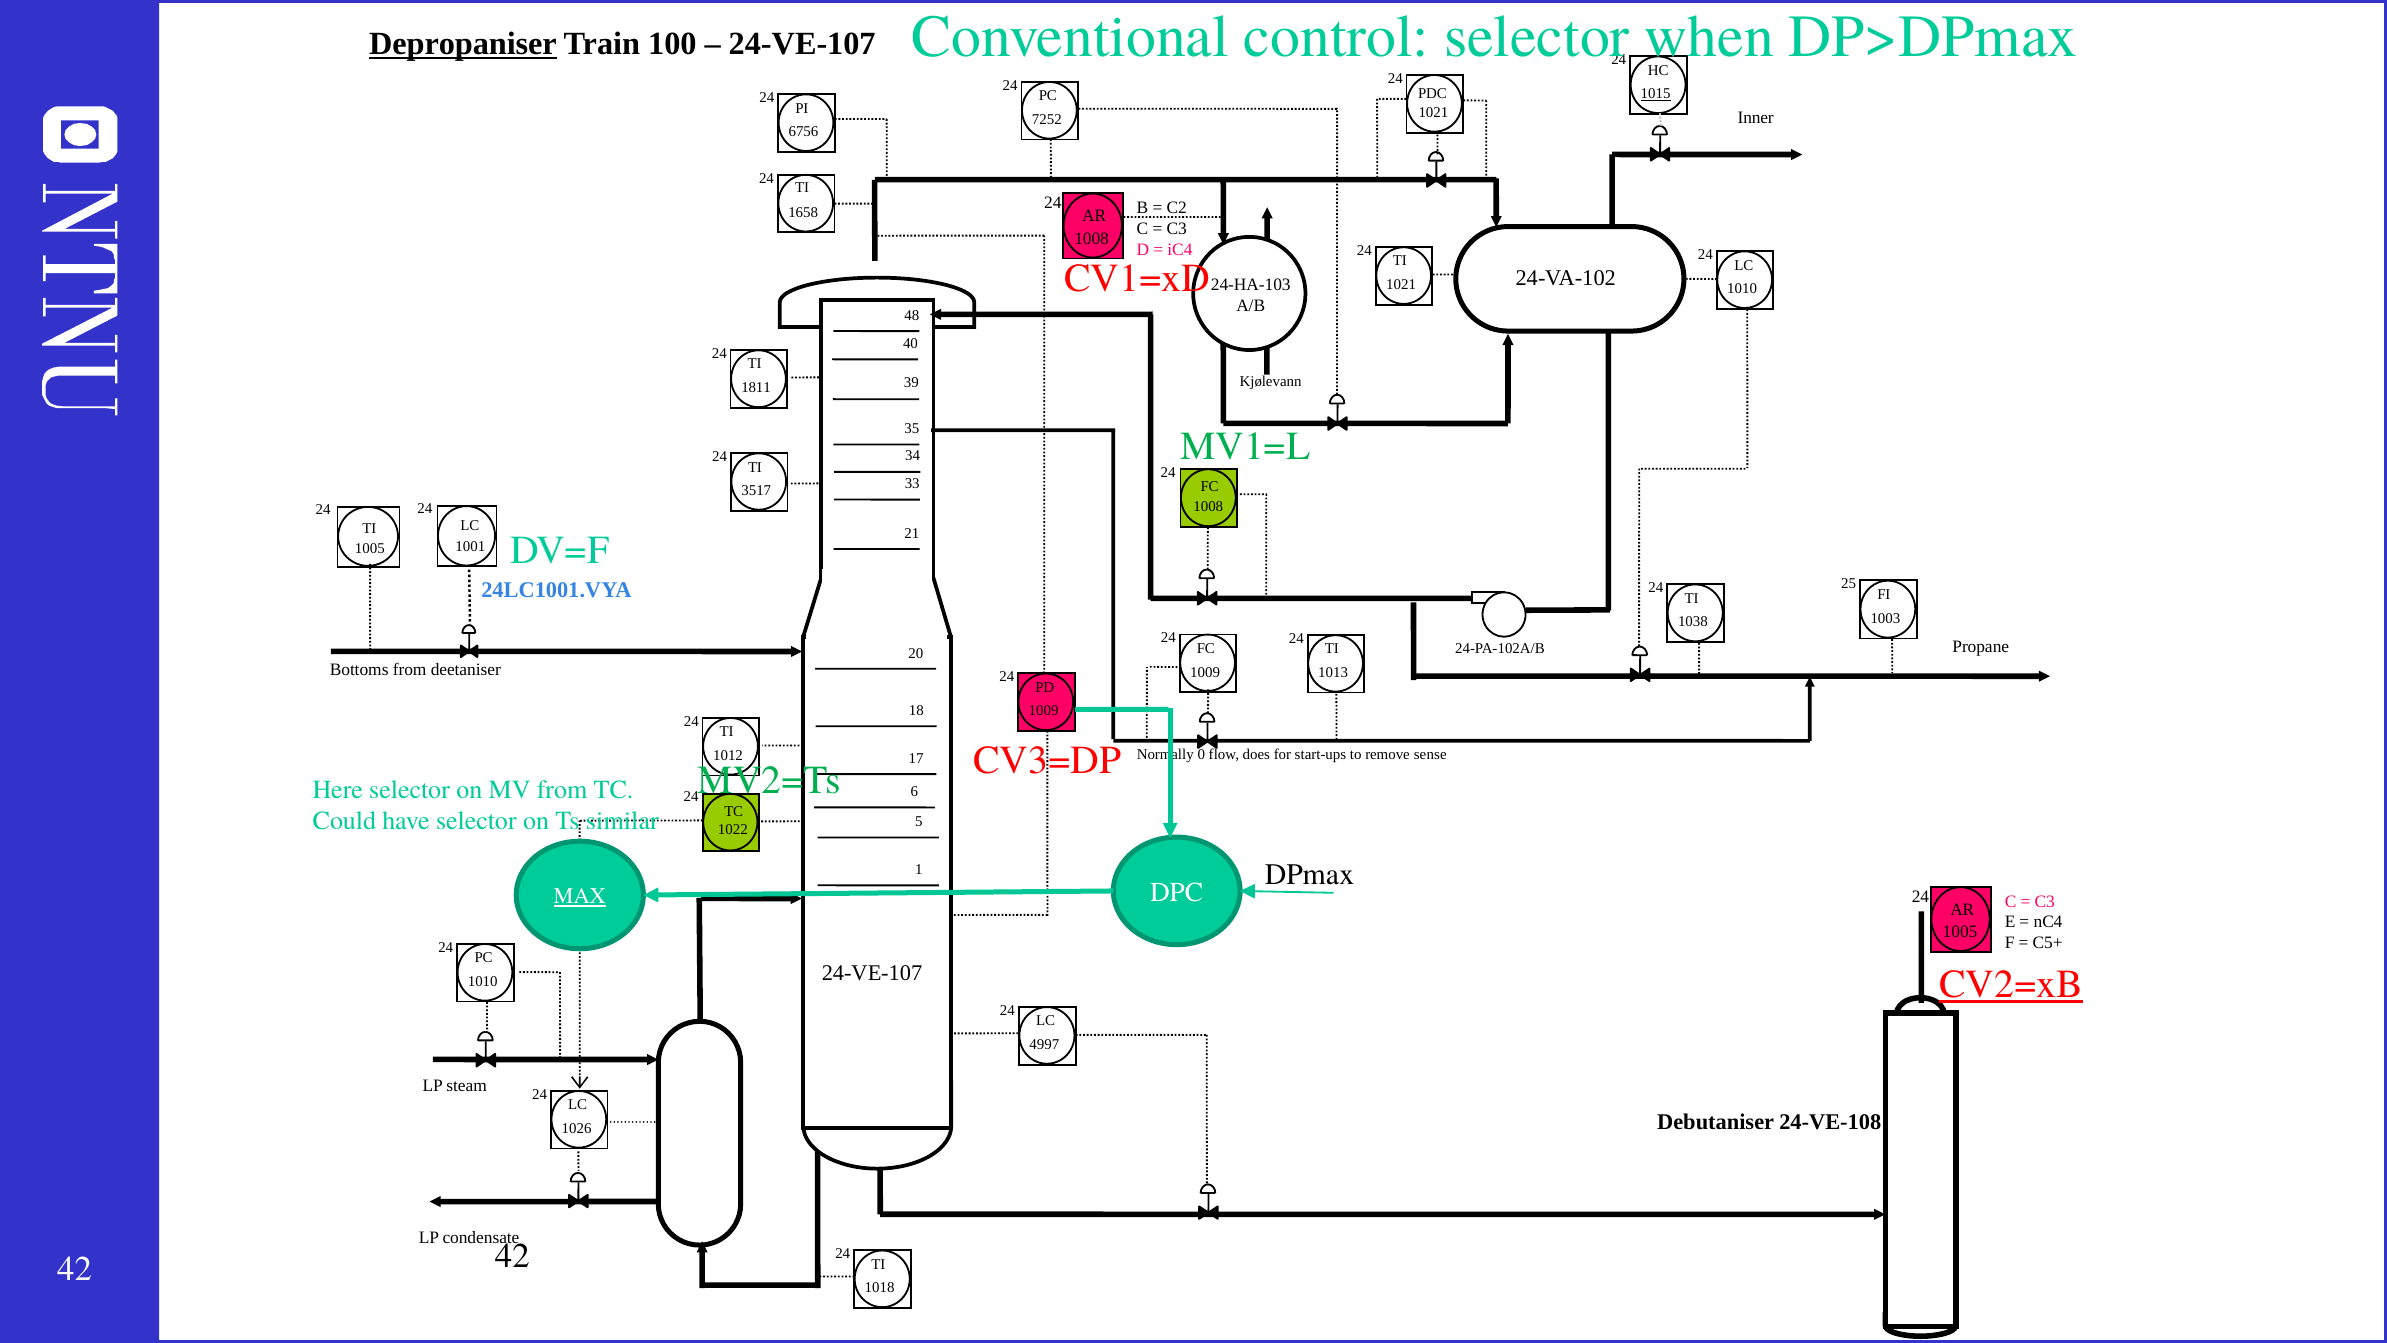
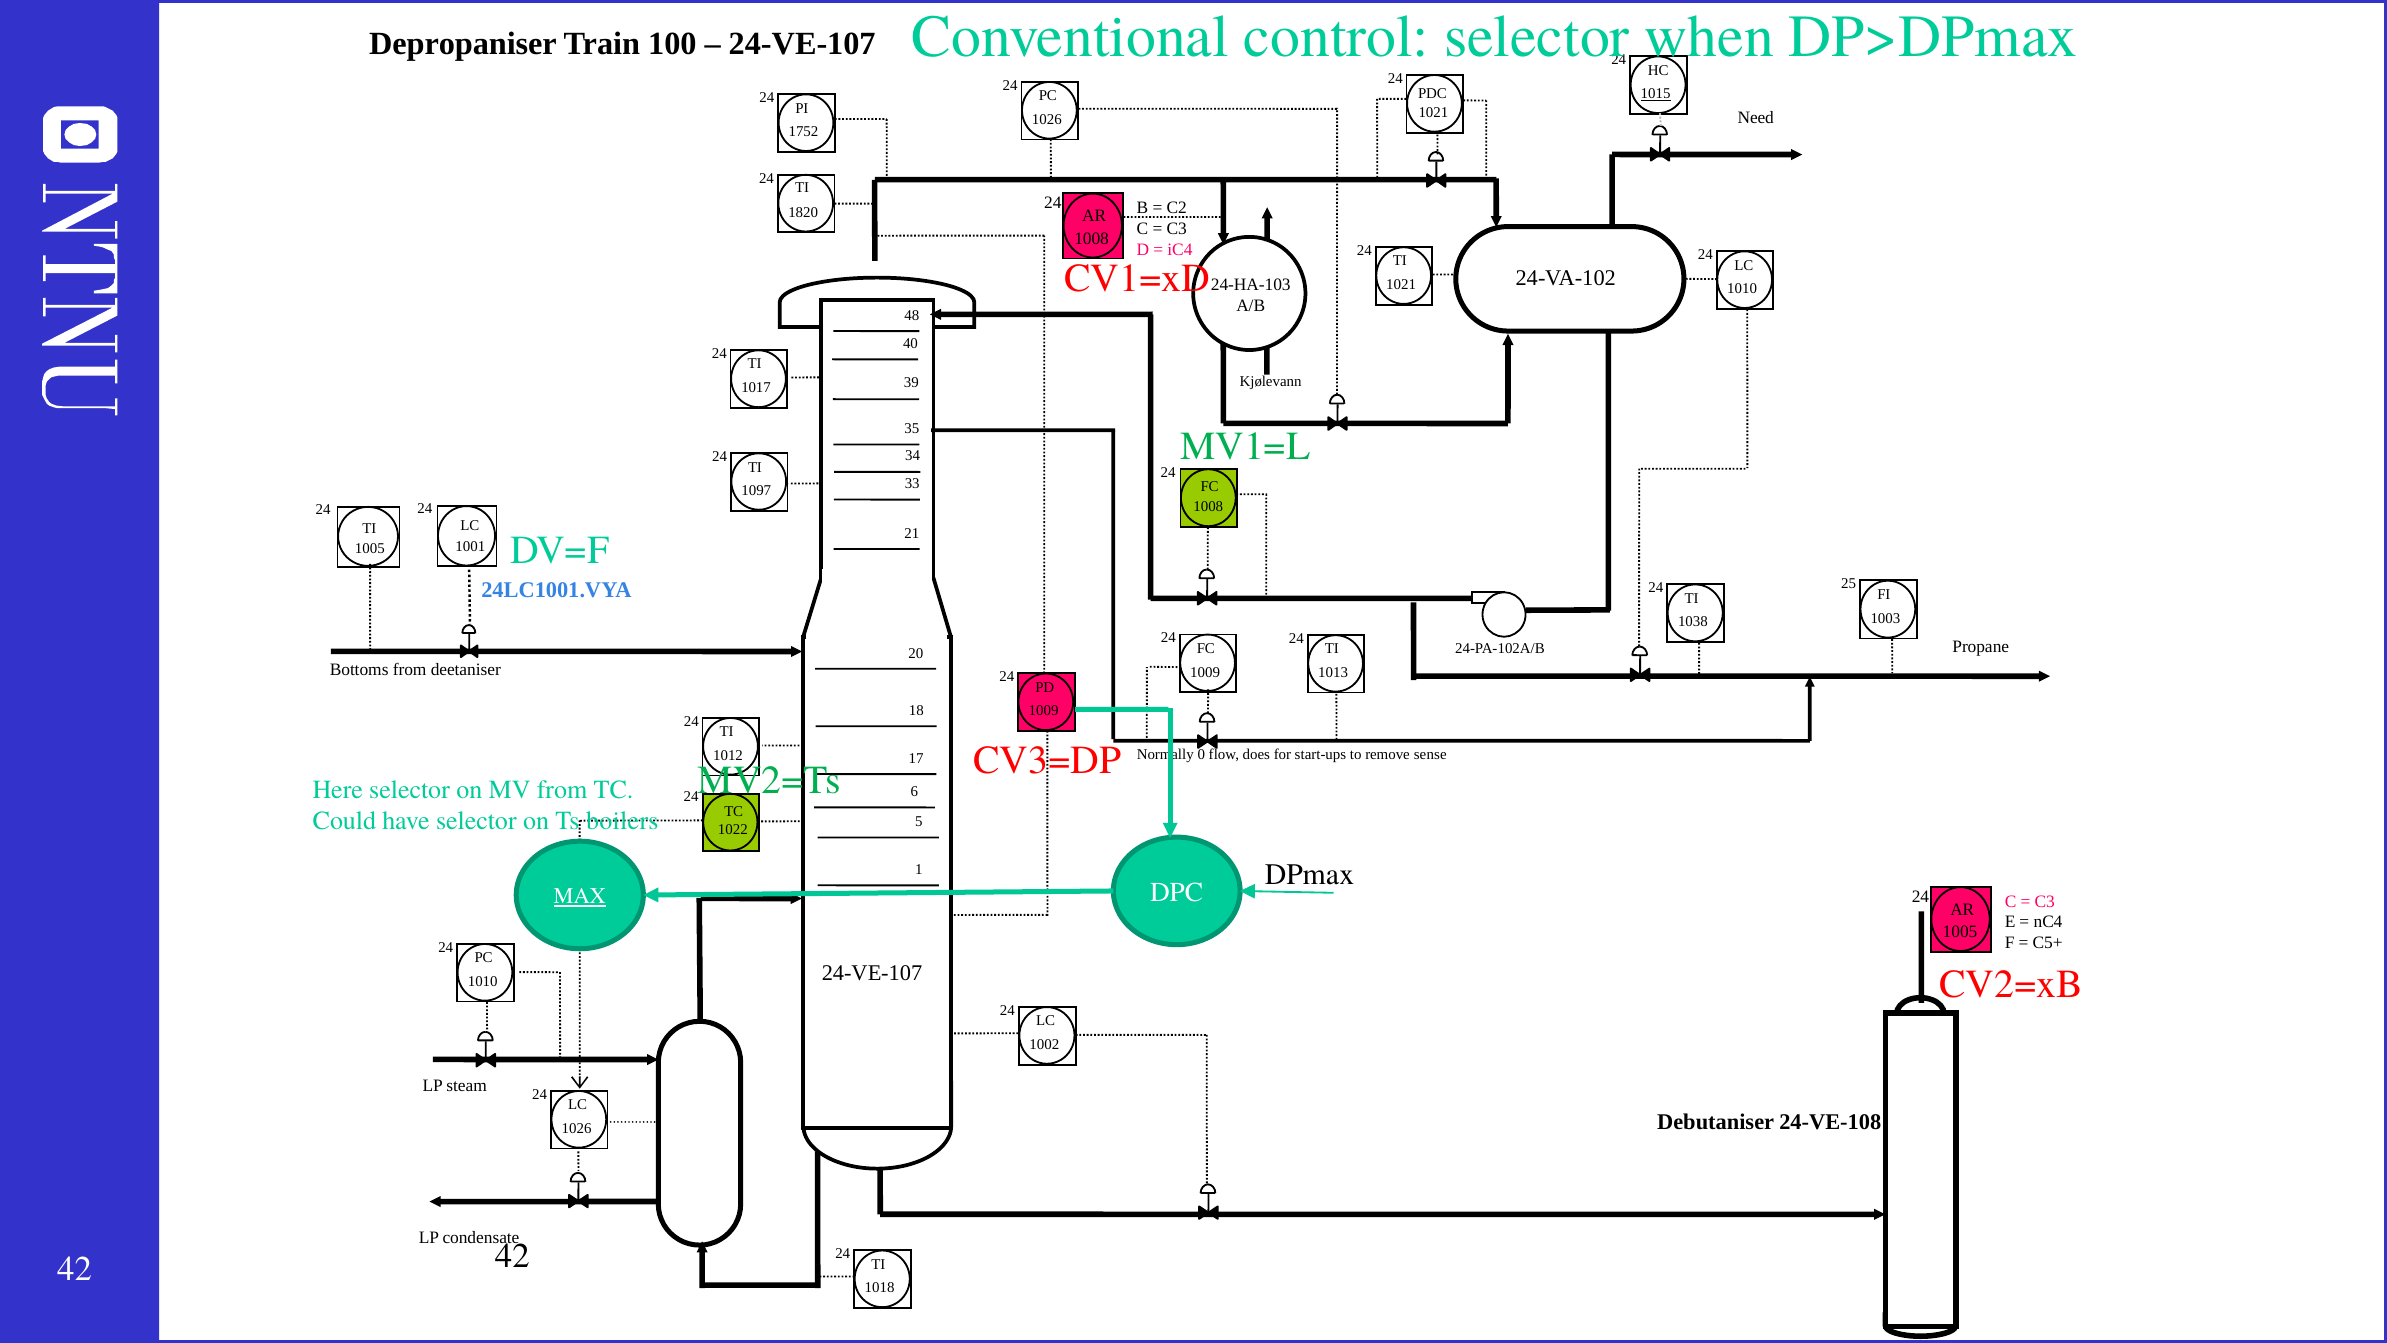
Depropaniser underline: present -> none
Inner: Inner -> Need
7252 at (1047, 119): 7252 -> 1026
6756: 6756 -> 1752
1658: 1658 -> 1820
1811: 1811 -> 1017
3517: 3517 -> 1097
similar: similar -> boilers
CV2=xB underline: present -> none
4997: 4997 -> 1002
